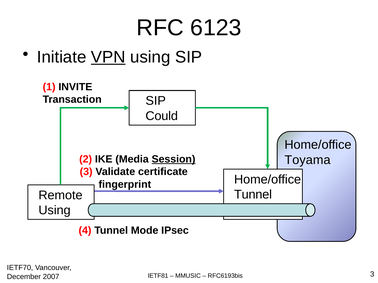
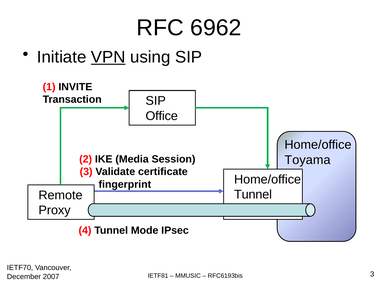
6123: 6123 -> 6962
Could: Could -> Office
Session underline: present -> none
Using at (55, 211): Using -> Proxy
